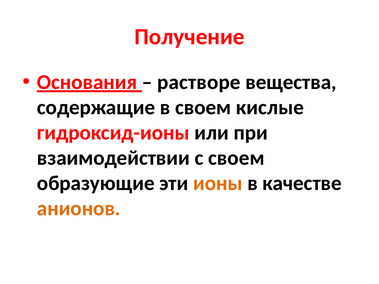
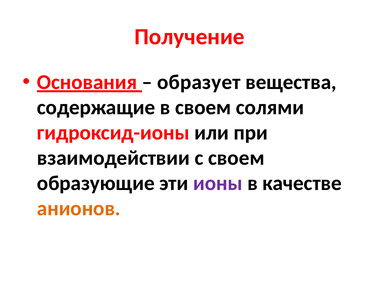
растворе: растворе -> образует
кислые: кислые -> солями
ионы colour: orange -> purple
